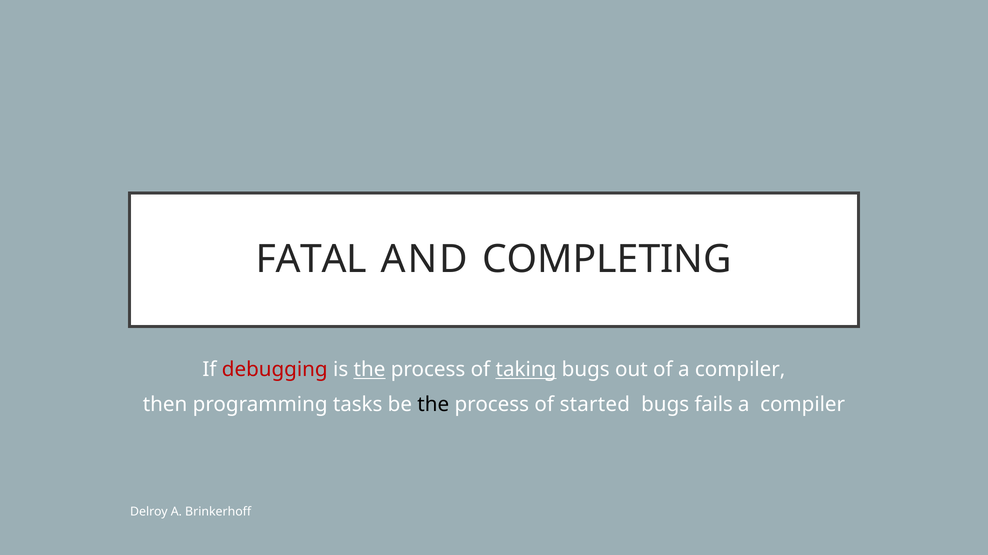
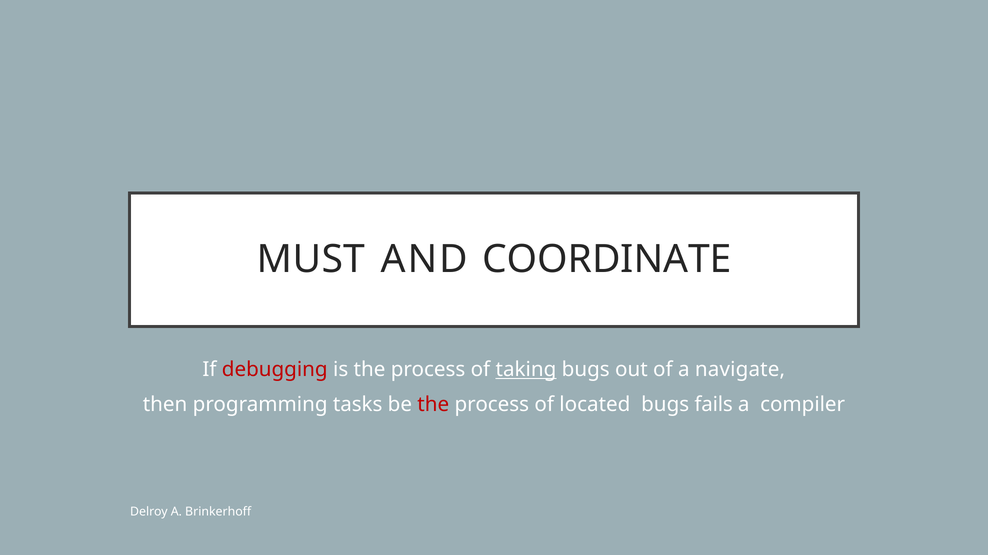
FATAL: FATAL -> MUST
COMPLETING: COMPLETING -> COORDINATE
the at (370, 370) underline: present -> none
of a compiler: compiler -> navigate
the at (433, 405) colour: black -> red
started: started -> located
